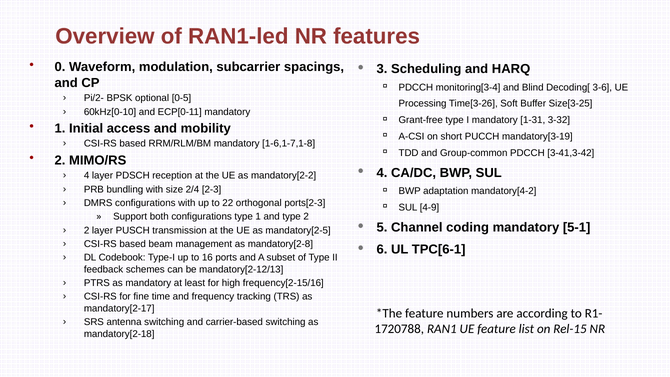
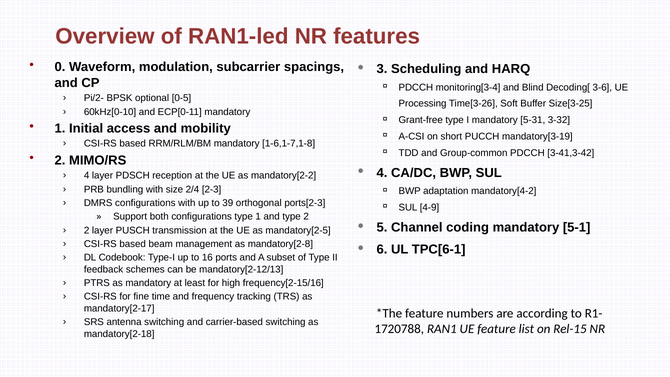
1-31: 1-31 -> 5-31
22: 22 -> 39
